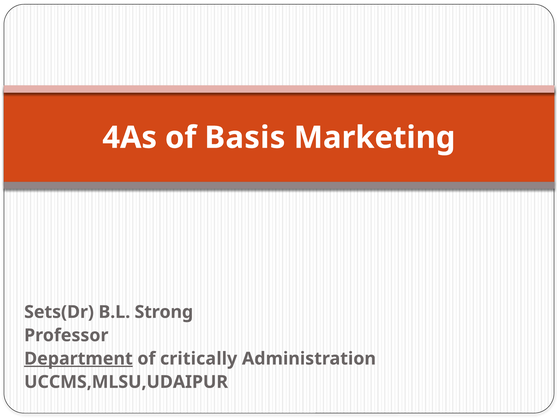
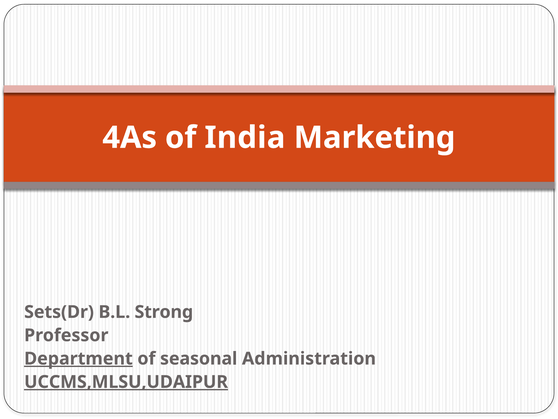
Basis: Basis -> India
critically: critically -> seasonal
UCCMS,MLSU,UDAIPUR underline: none -> present
